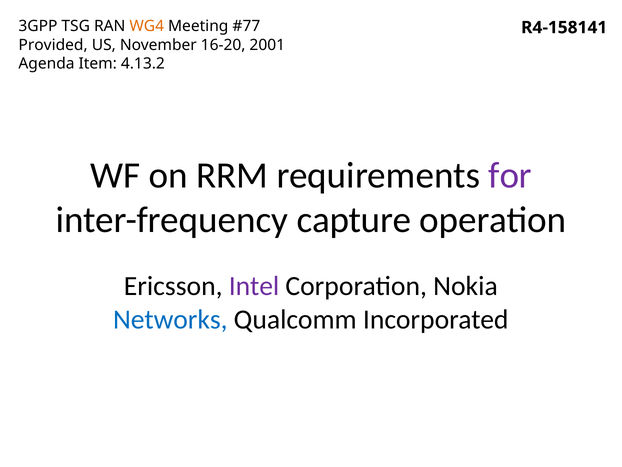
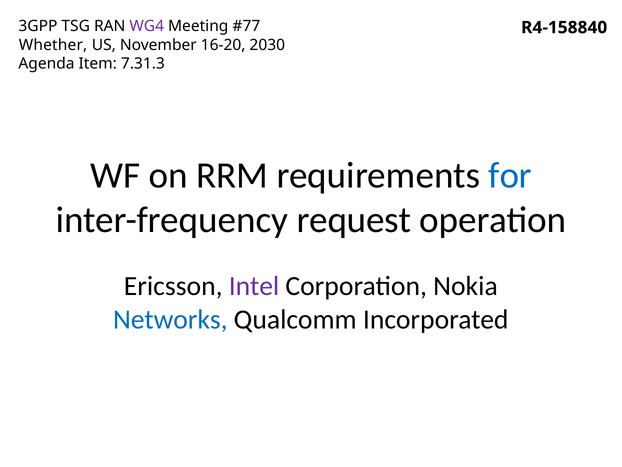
WG4 colour: orange -> purple
R4-158141: R4-158141 -> R4-158840
Provided: Provided -> Whether
2001: 2001 -> 2030
4.13.2: 4.13.2 -> 7.31.3
for colour: purple -> blue
capture: capture -> request
